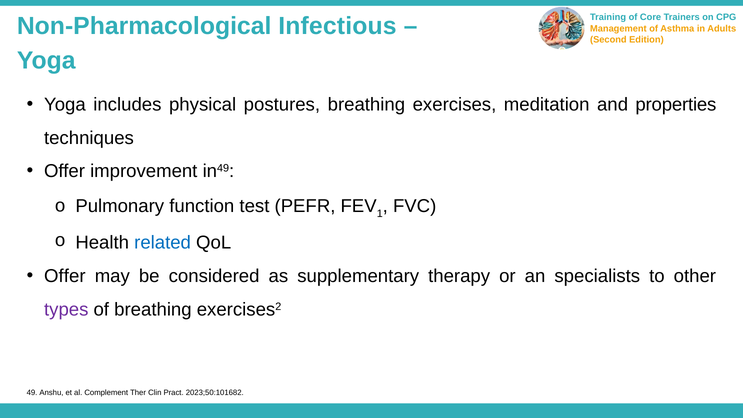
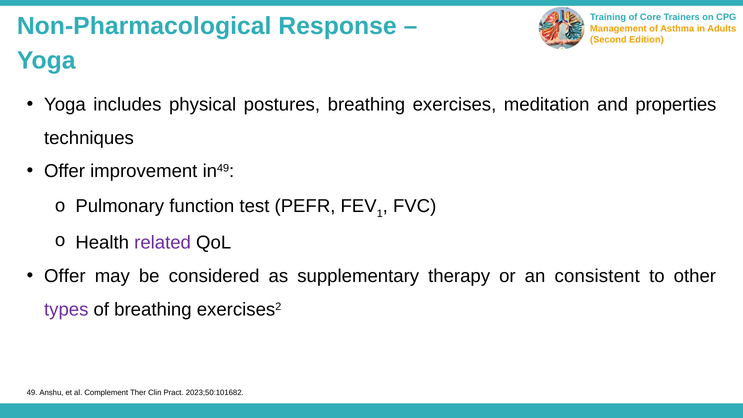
Infectious: Infectious -> Response
related colour: blue -> purple
specialists: specialists -> consistent
